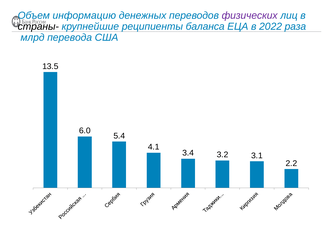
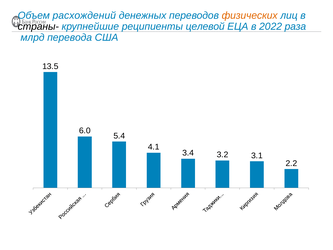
информацию: информацию -> расхождений
физических colour: purple -> orange
баланса: баланса -> целевой
